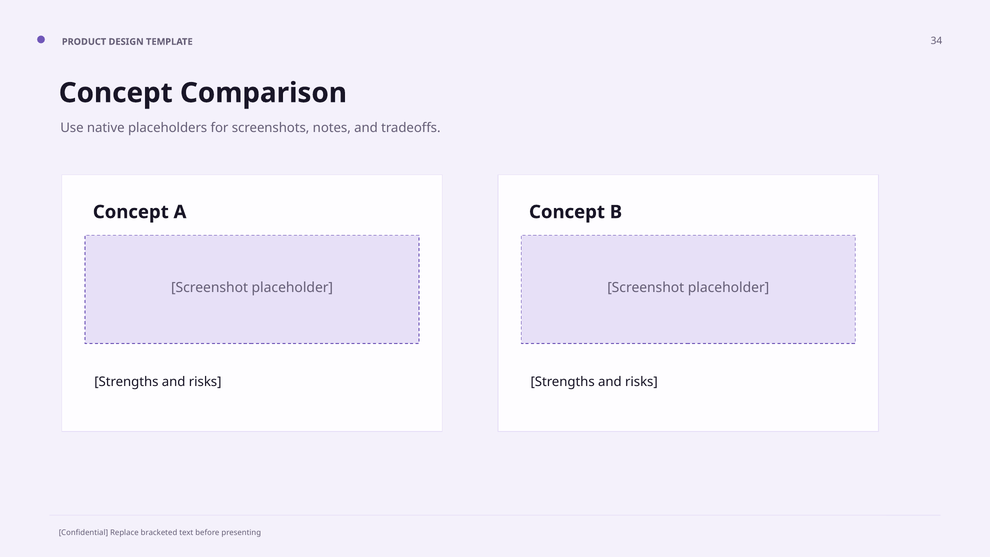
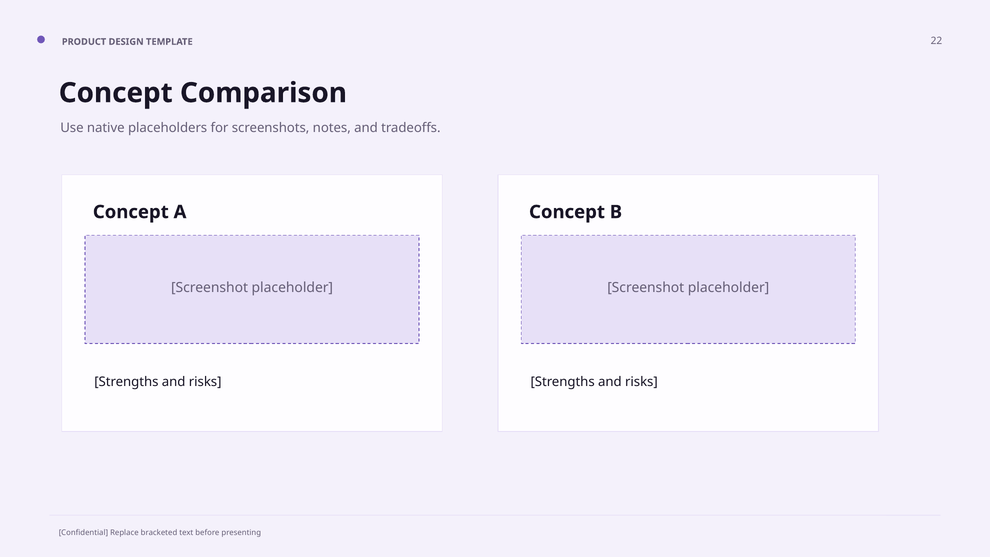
34: 34 -> 22
